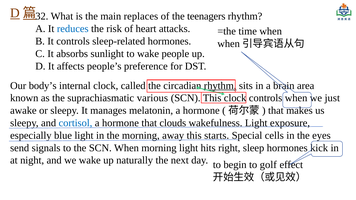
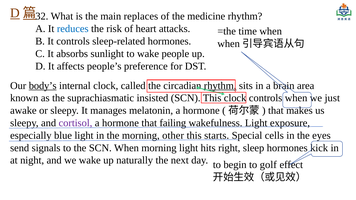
teenagers: teenagers -> medicine
body’s underline: none -> present
various: various -> insisted
cortisol colour: blue -> purple
clouds: clouds -> failing
away: away -> other
